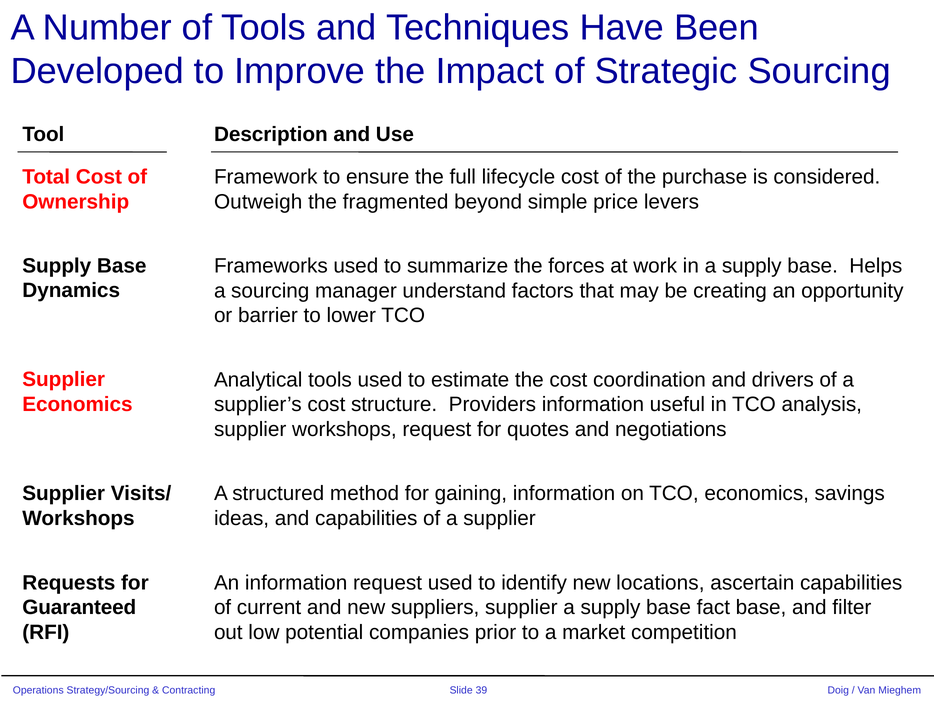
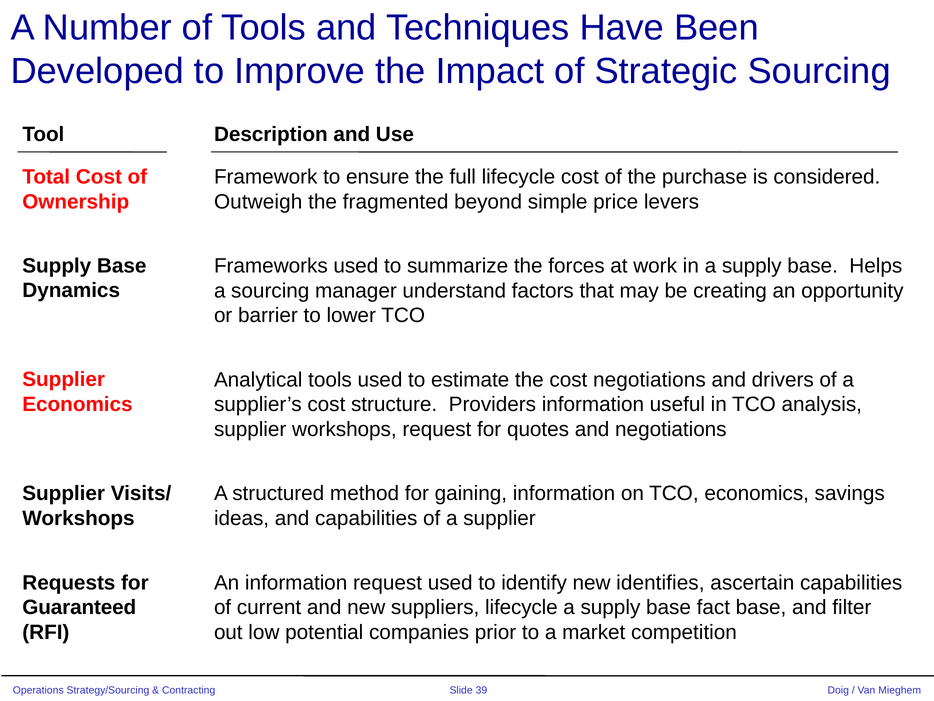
cost coordination: coordination -> negotiations
locations: locations -> identifies
suppliers supplier: supplier -> lifecycle
